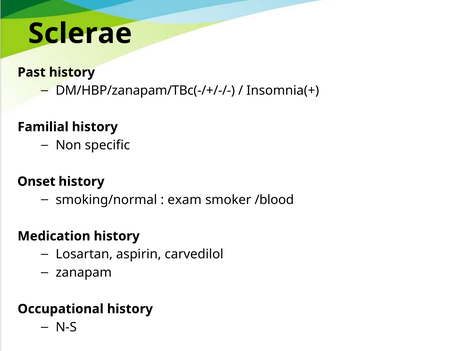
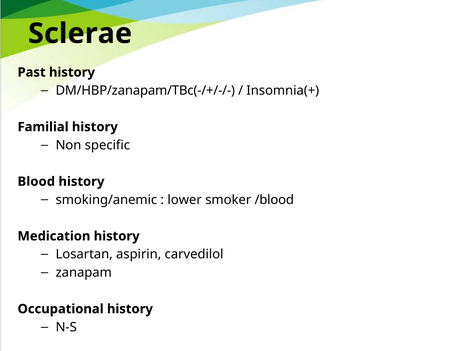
Onset: Onset -> Blood
smoking/normal: smoking/normal -> smoking/anemic
exam: exam -> lower
